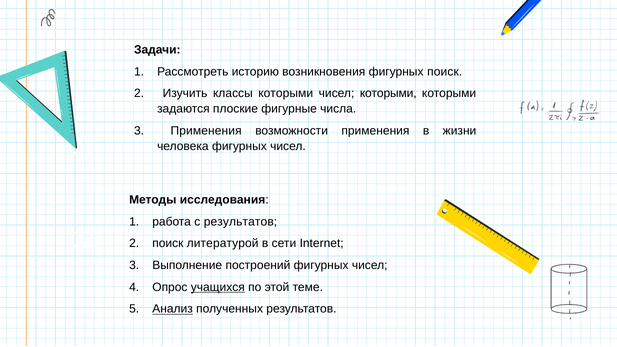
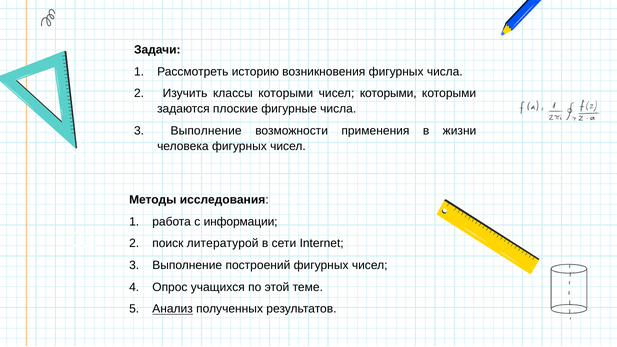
фигурных поиск: поиск -> числа
Применения at (206, 131): Применения -> Выполнение
с результатов: результатов -> информации
учащихся underline: present -> none
